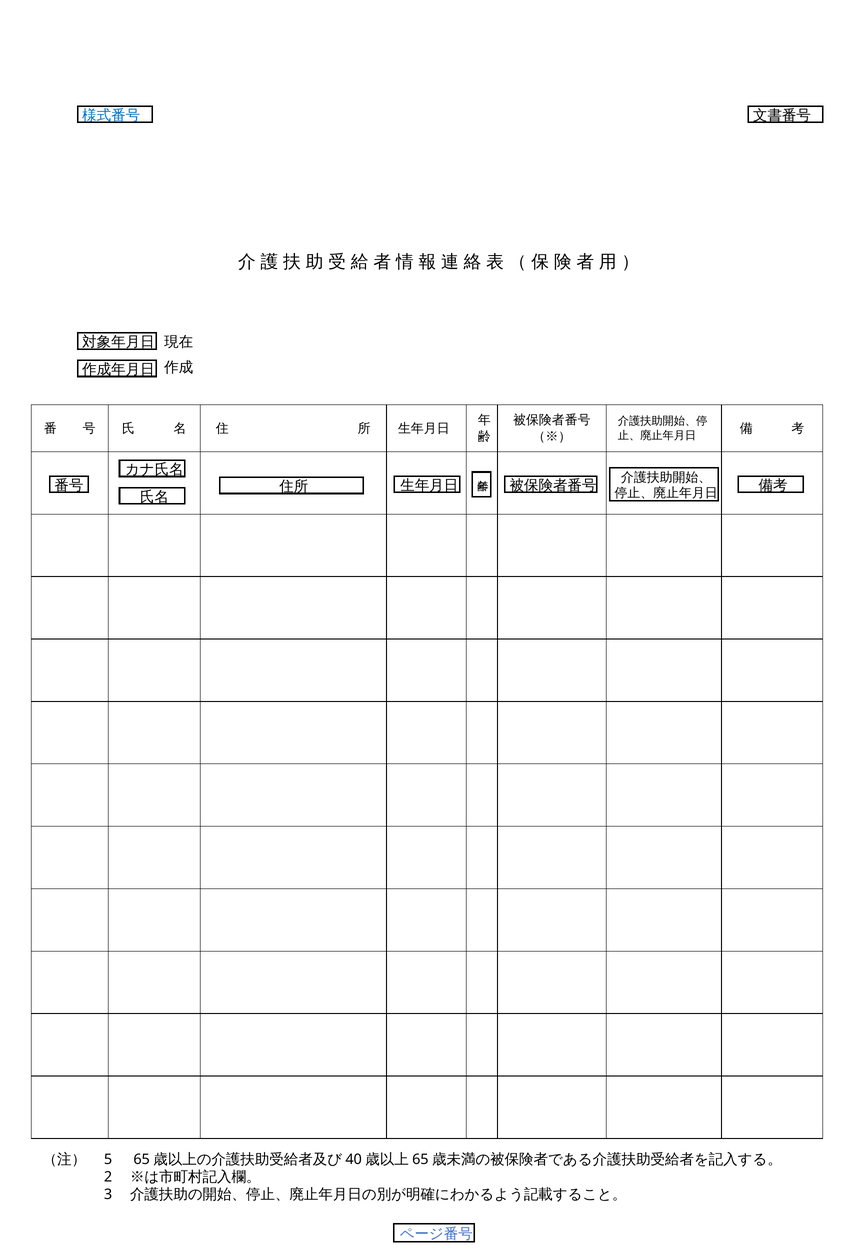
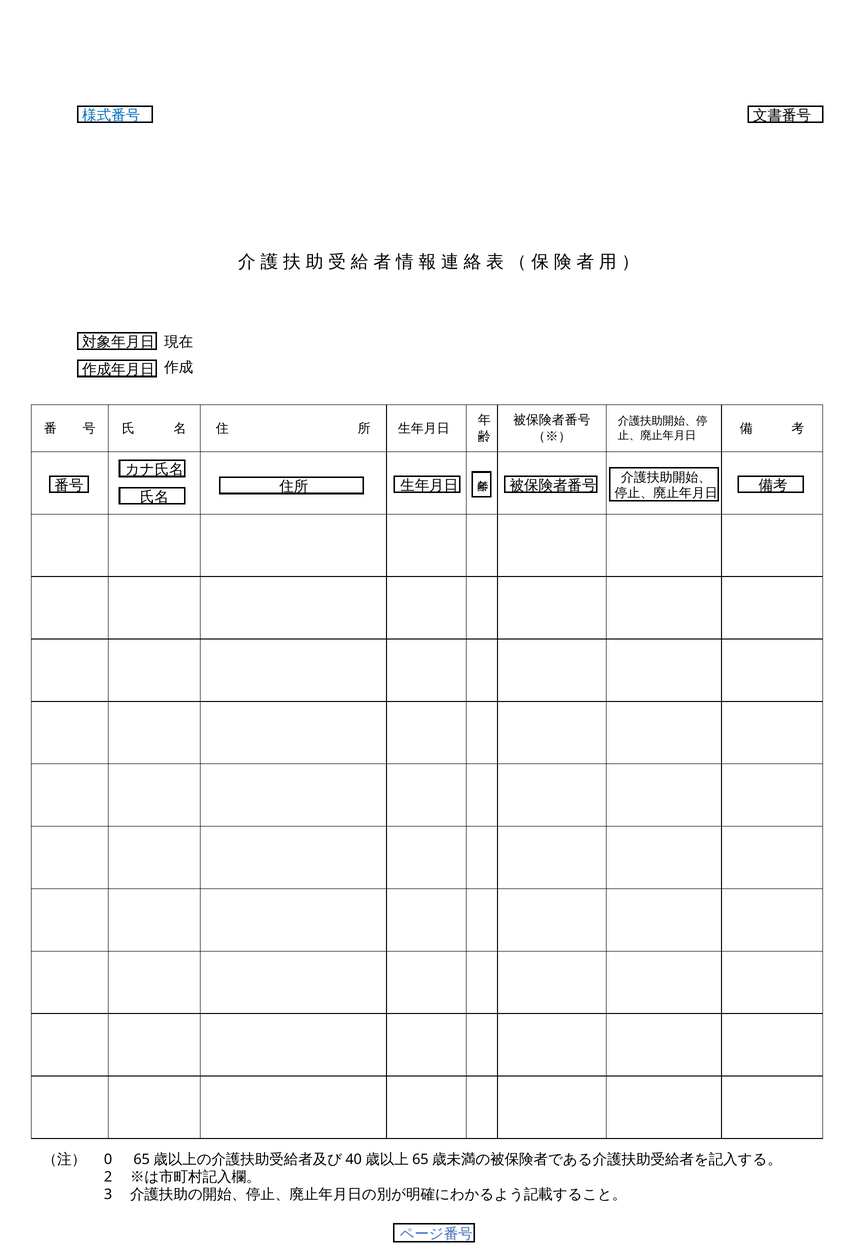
5: 5 -> 0
